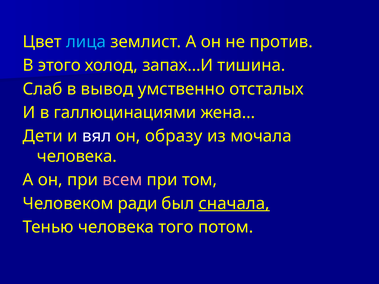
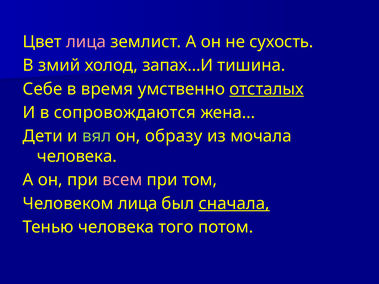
лица at (86, 42) colour: light blue -> pink
против: против -> сухость
этого: этого -> змий
Слаб: Слаб -> Себе
вывод: вывод -> время
отсталых underline: none -> present
галлюцинациями: галлюцинациями -> сопровождаются
вял colour: white -> light green
Человеком ради: ради -> лица
